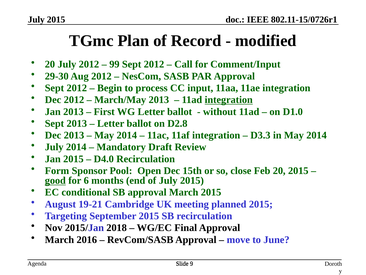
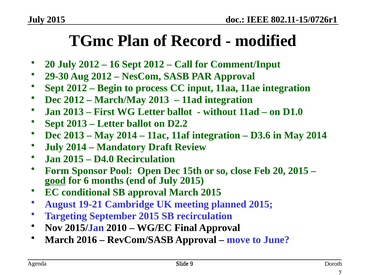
99: 99 -> 16
integration at (229, 100) underline: present -> none
D2.8: D2.8 -> D2.2
D3.3: D3.3 -> D3.6
2018: 2018 -> 2010
